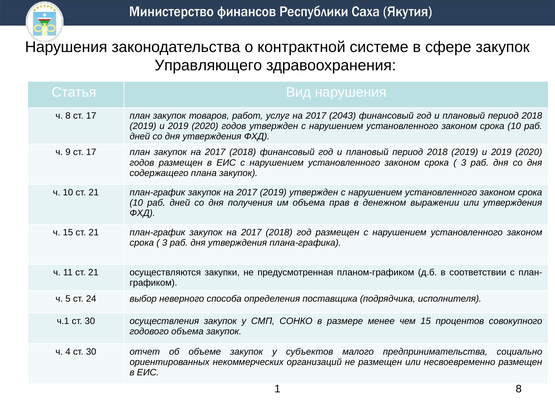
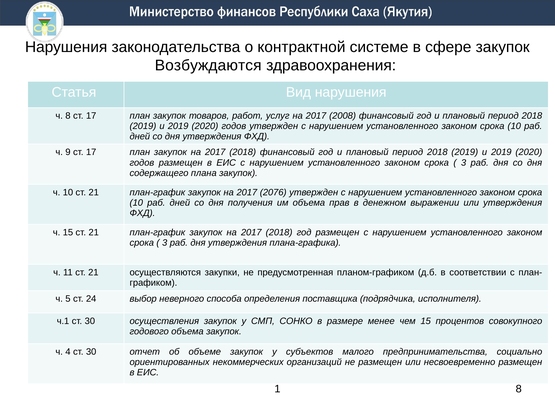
Управляющего: Управляющего -> Возбуждаются
2043: 2043 -> 2008
2017 2019: 2019 -> 2076
